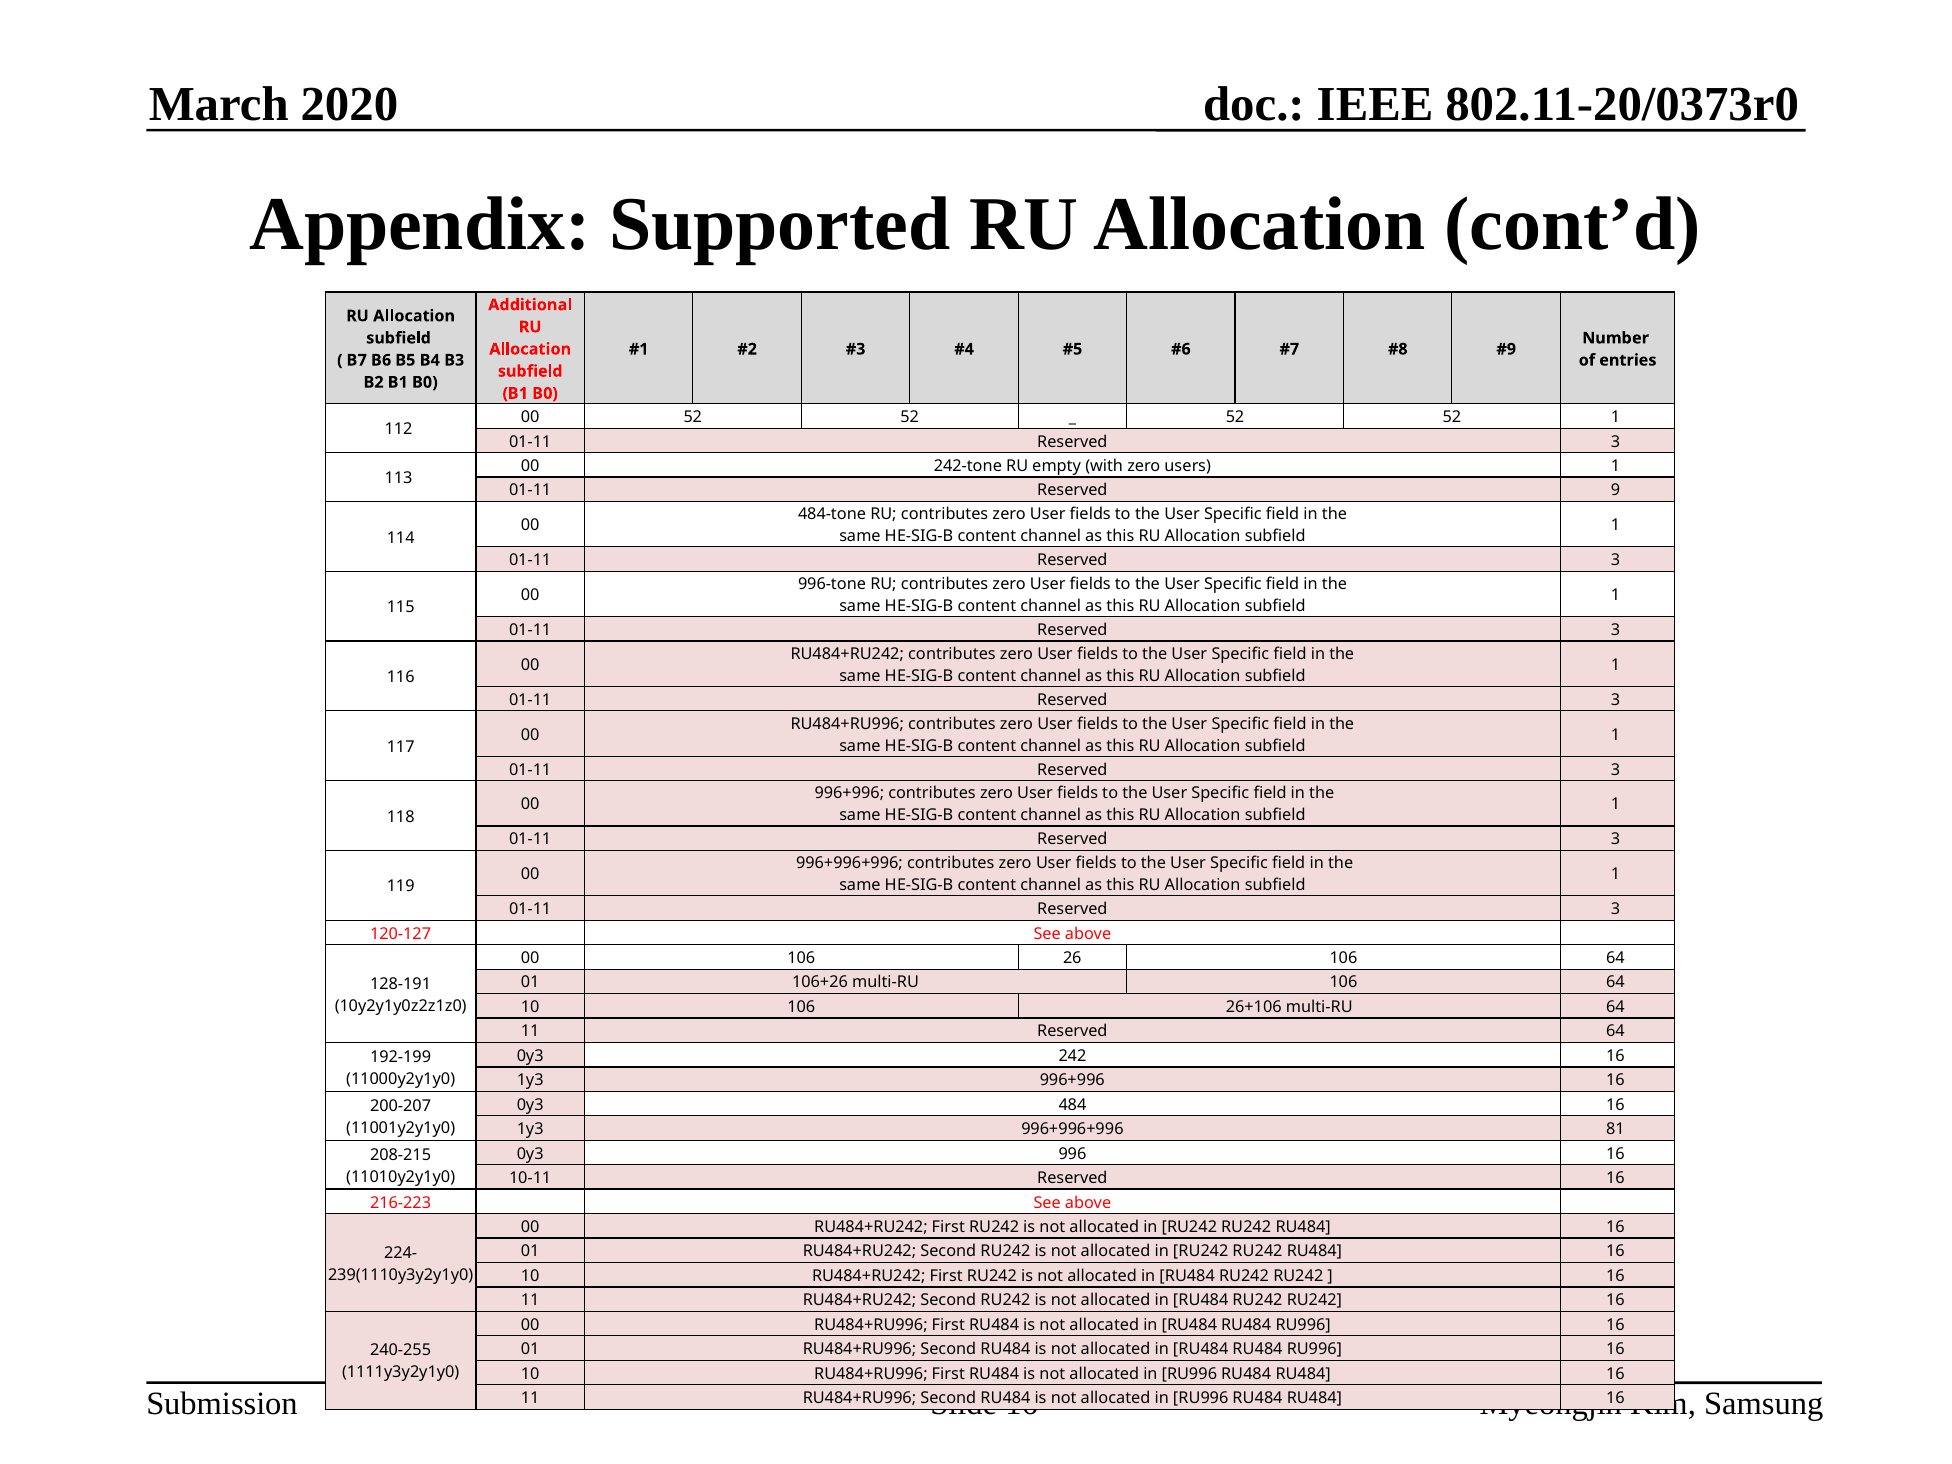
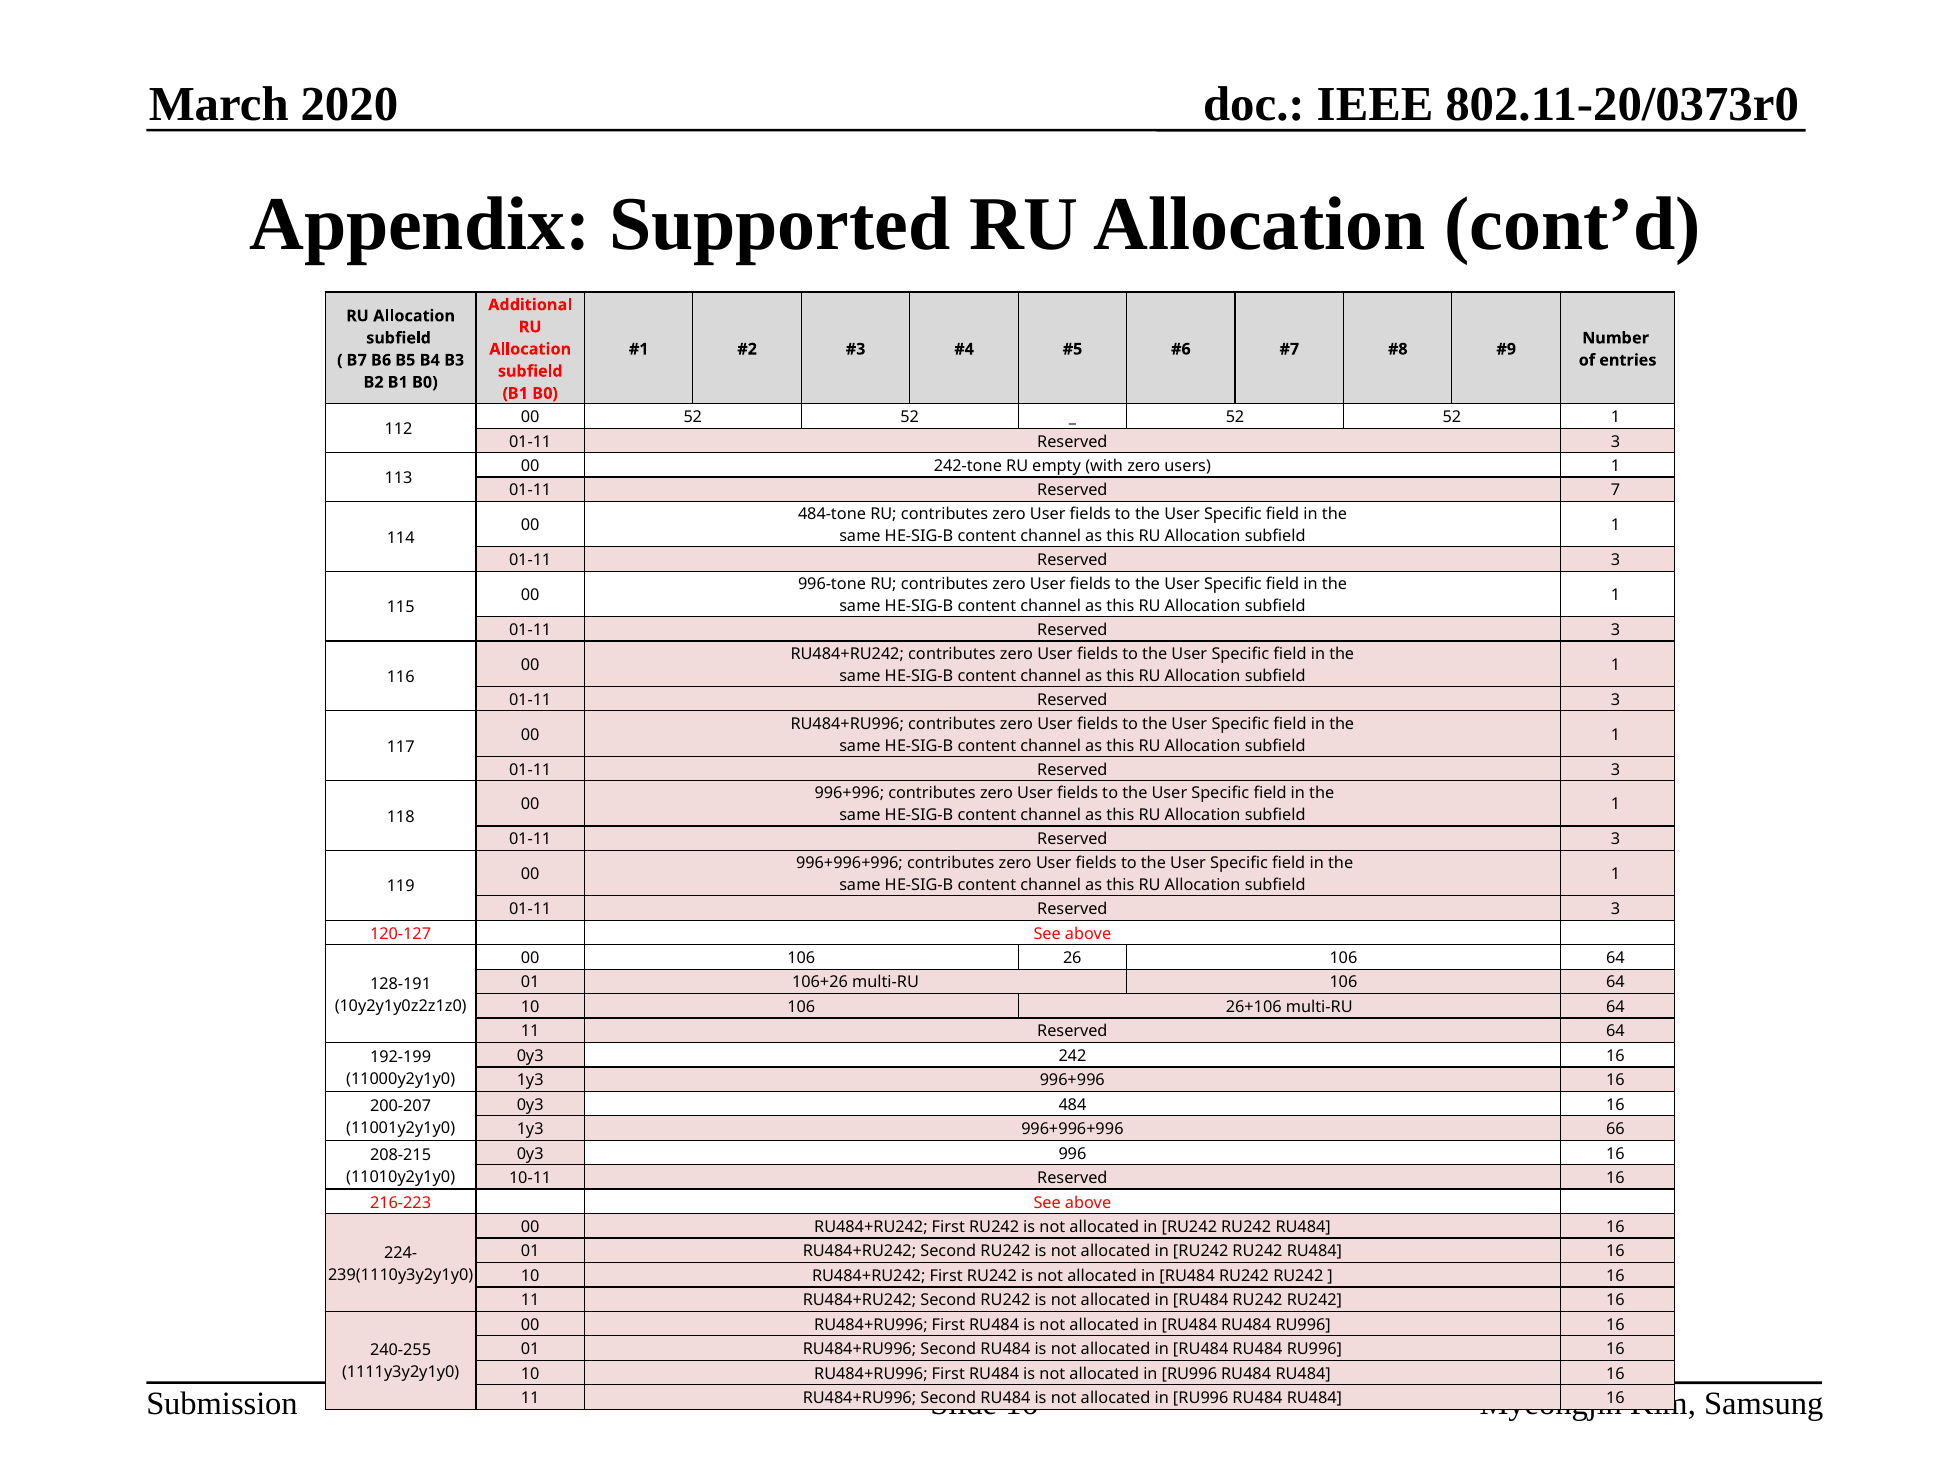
9: 9 -> 7
81: 81 -> 66
